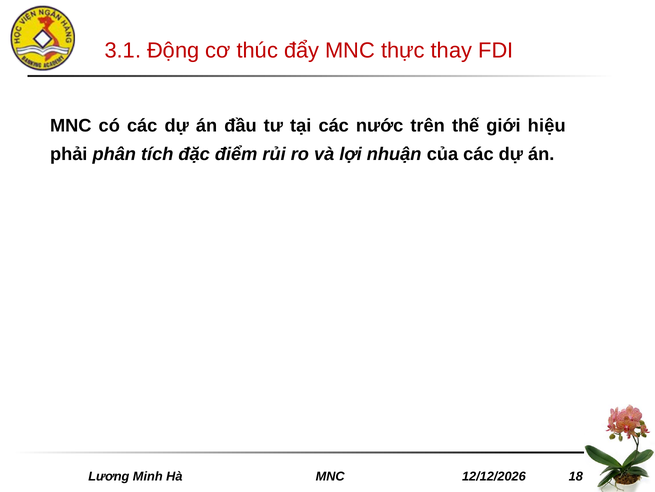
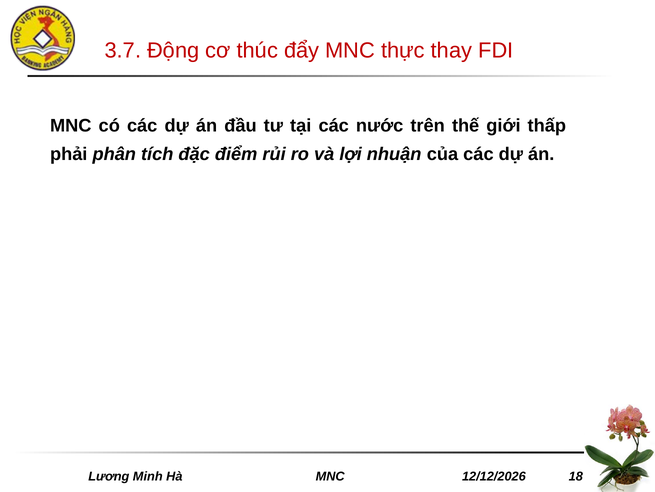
3.1: 3.1 -> 3.7
hiệu: hiệu -> thấp
